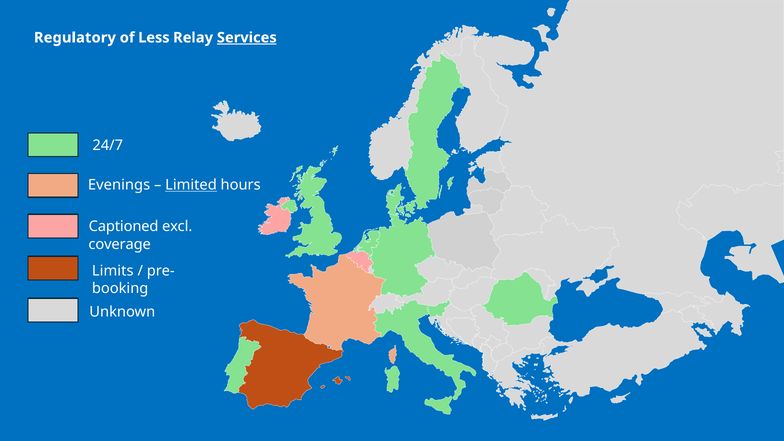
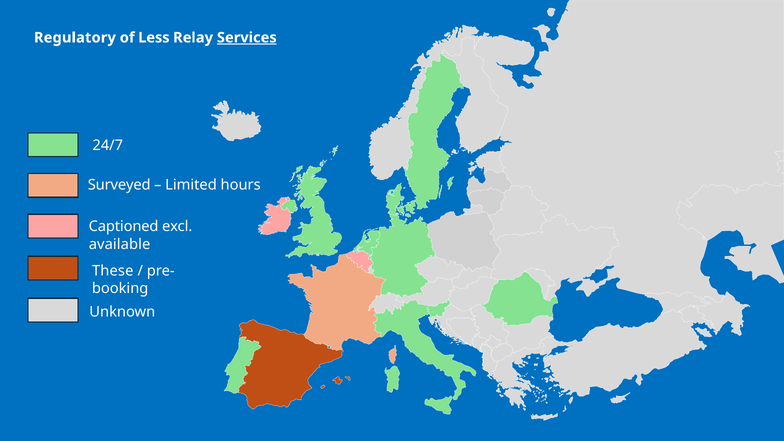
Evenings: Evenings -> Surveyed
Limited underline: present -> none
coverage: coverage -> available
Limits: Limits -> These
